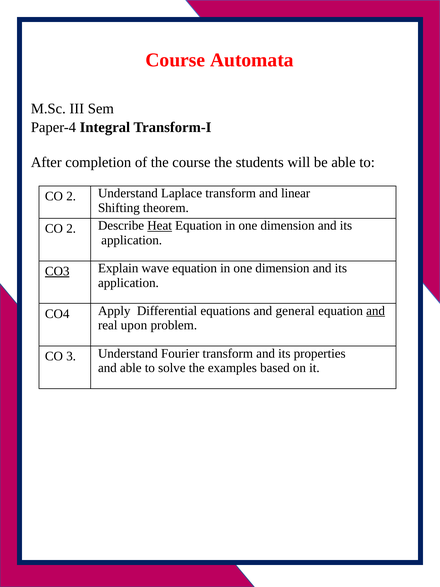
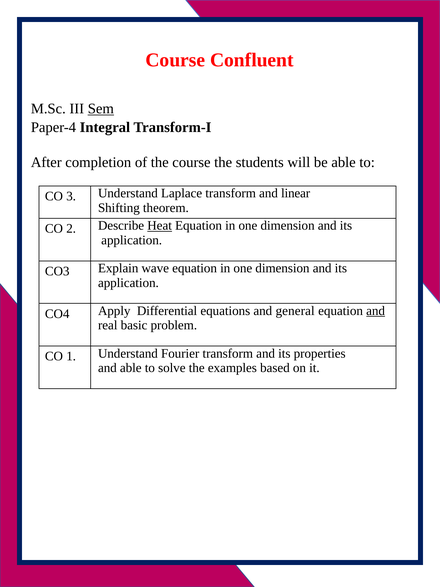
Automata: Automata -> Confluent
Sem underline: none -> present
2 at (71, 196): 2 -> 3
CO3 underline: present -> none
upon: upon -> basic
3: 3 -> 1
